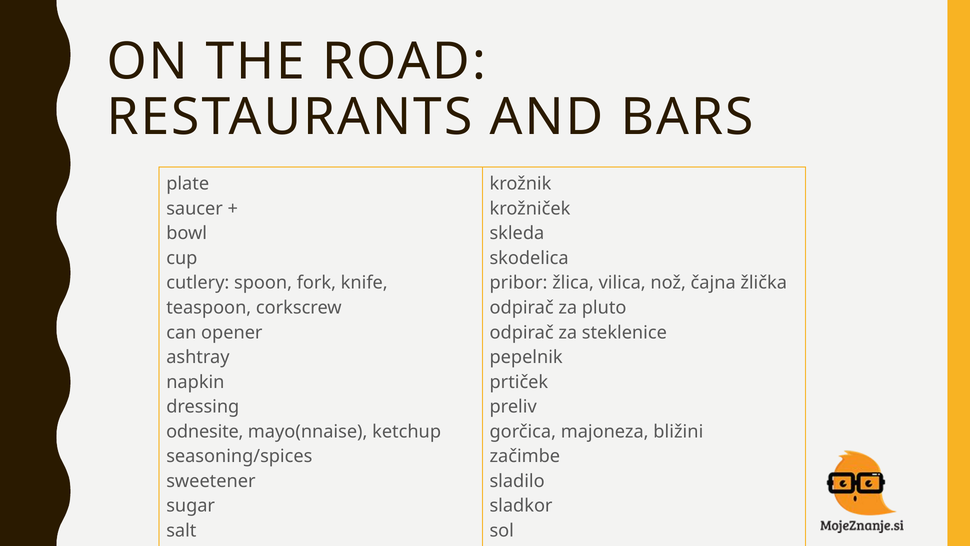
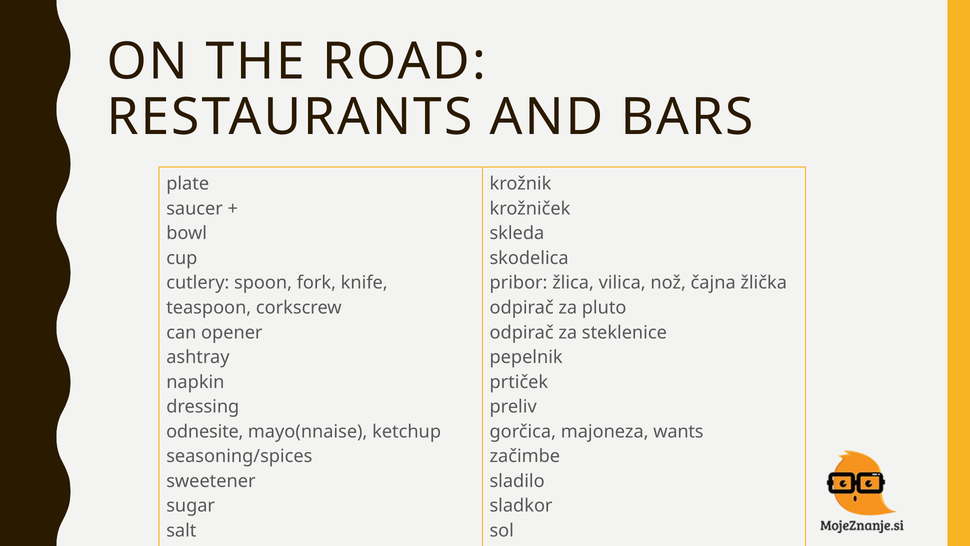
bližini: bližini -> wants
